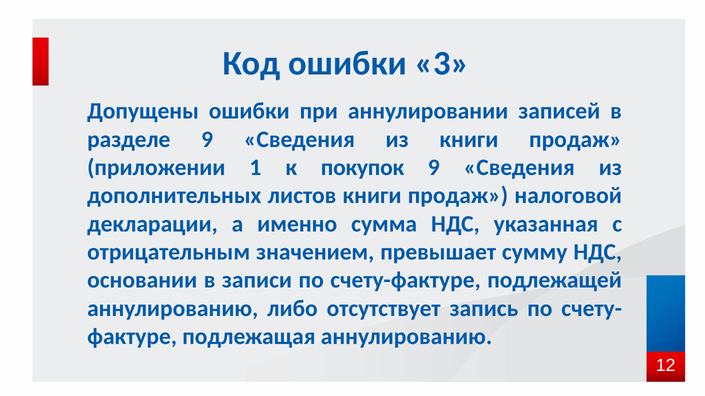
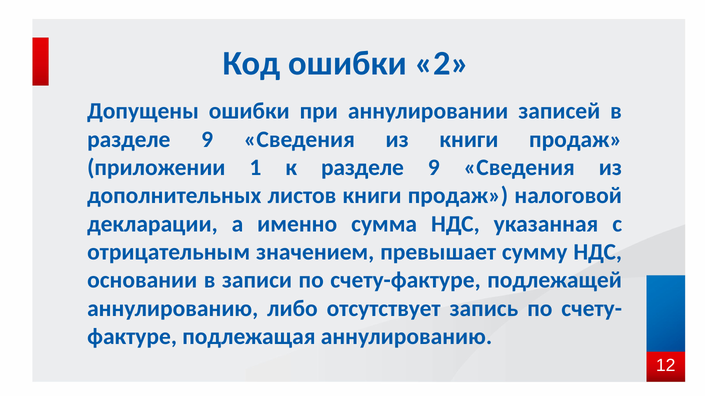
3: 3 -> 2
к покупок: покупок -> разделе
